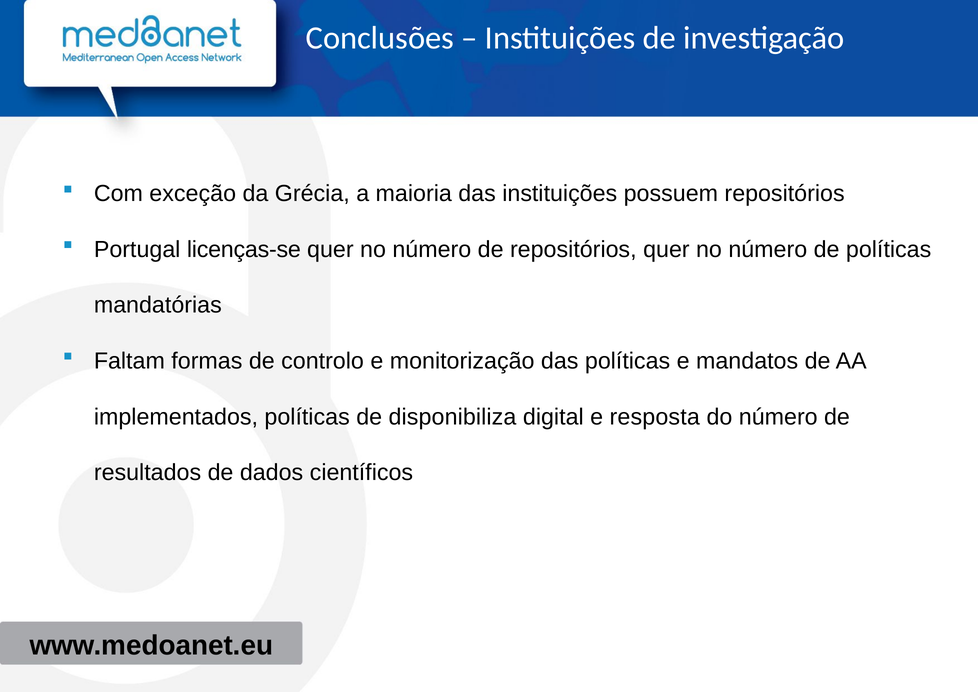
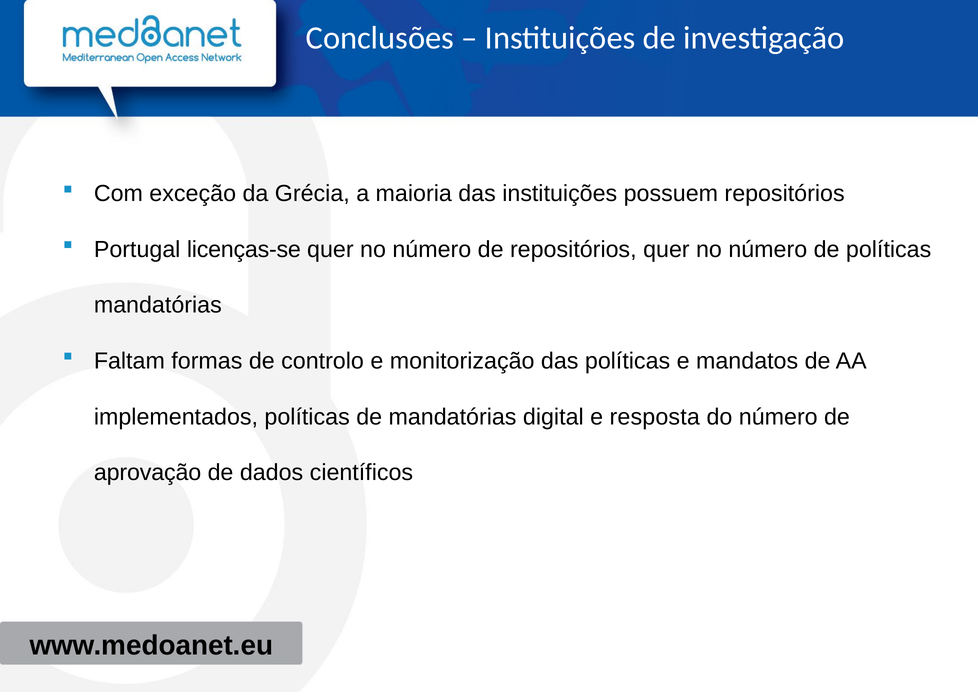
de disponibiliza: disponibiliza -> mandatórias
resultados: resultados -> aprovação
